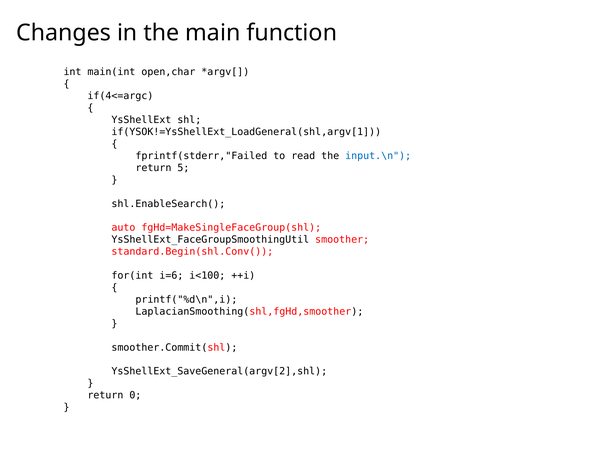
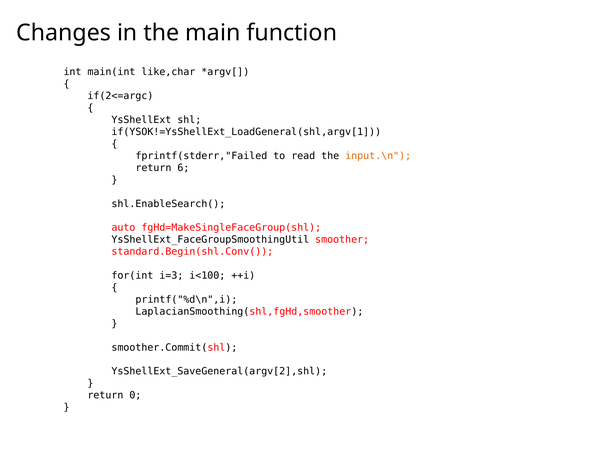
open,char: open,char -> like,char
if(4<=argc: if(4<=argc -> if(2<=argc
input.\n colour: blue -> orange
5: 5 -> 6
i=6: i=6 -> i=3
